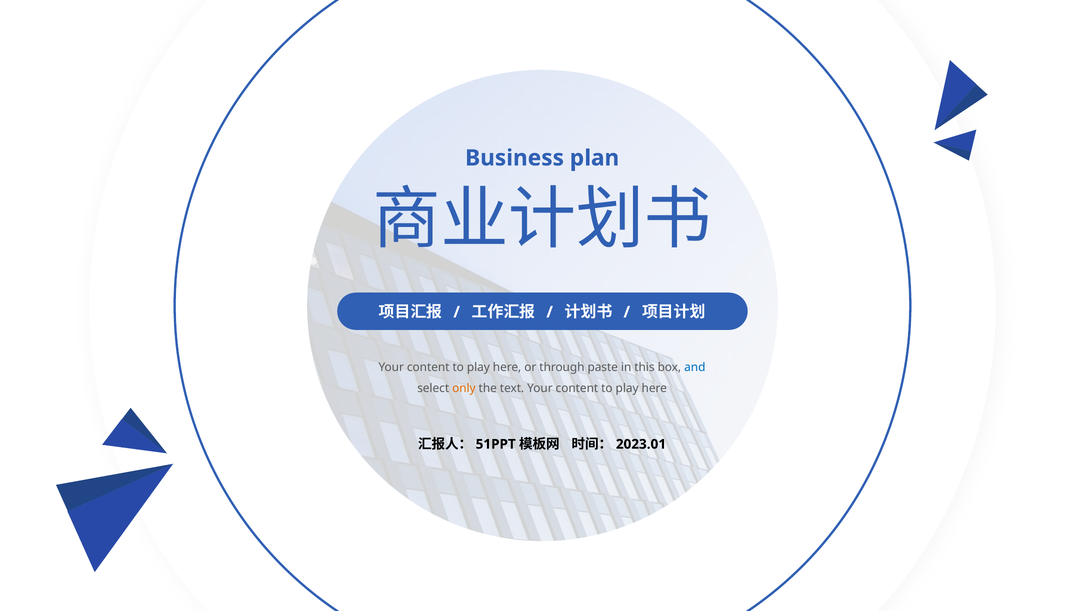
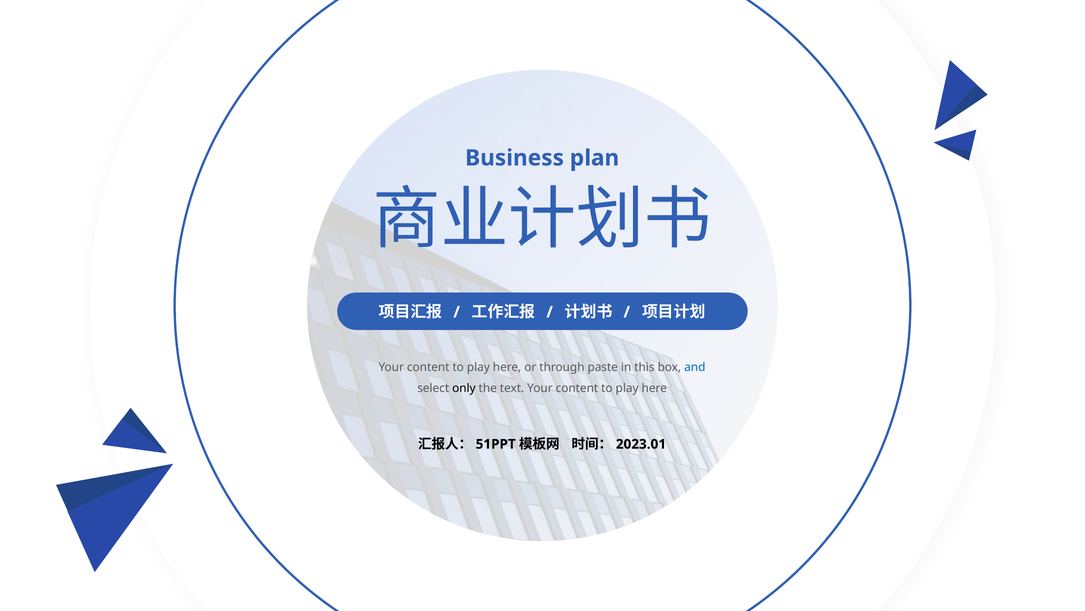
only colour: orange -> black
